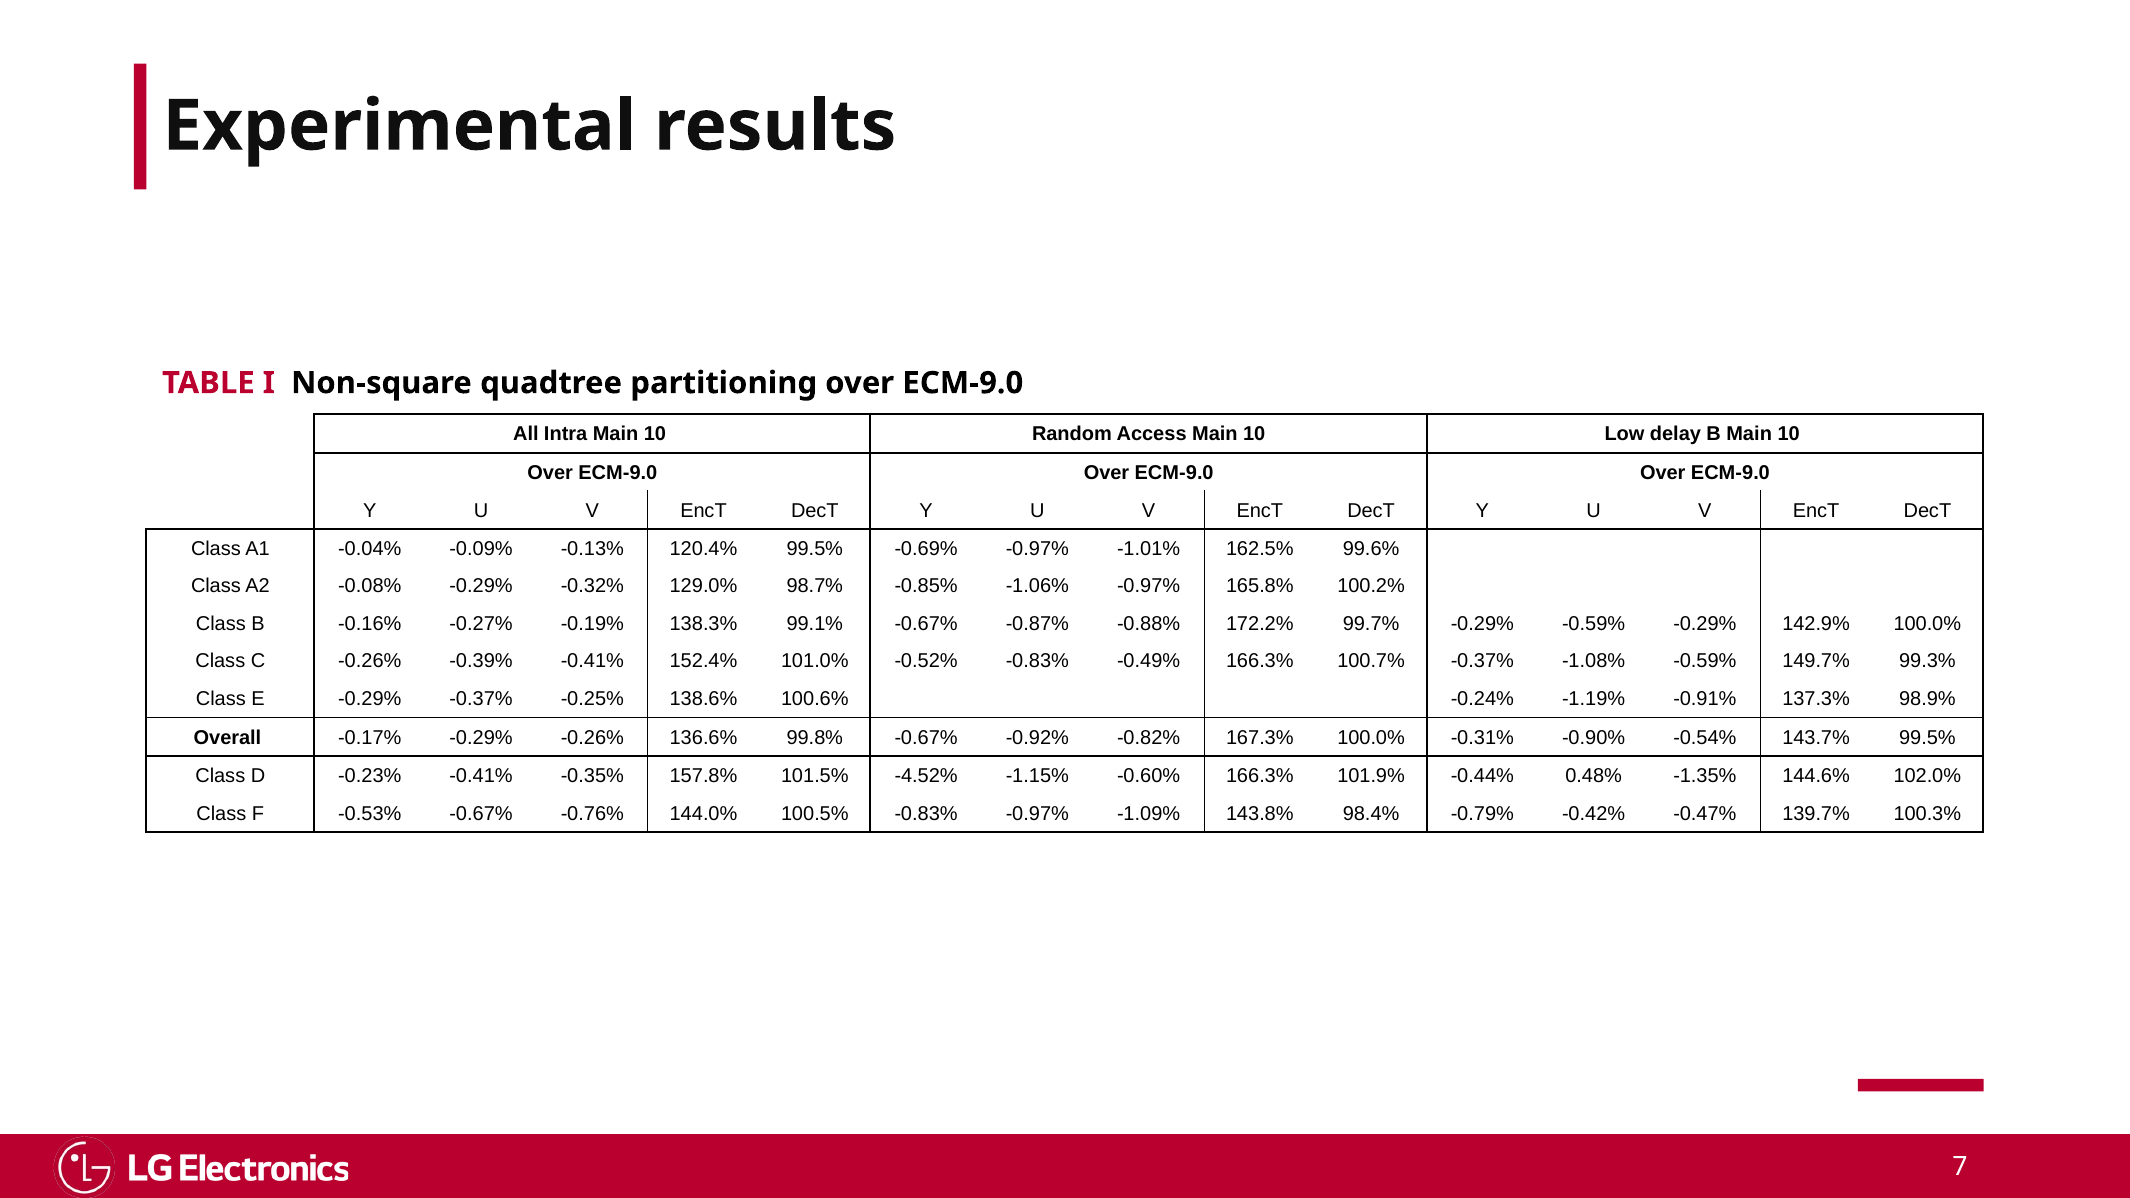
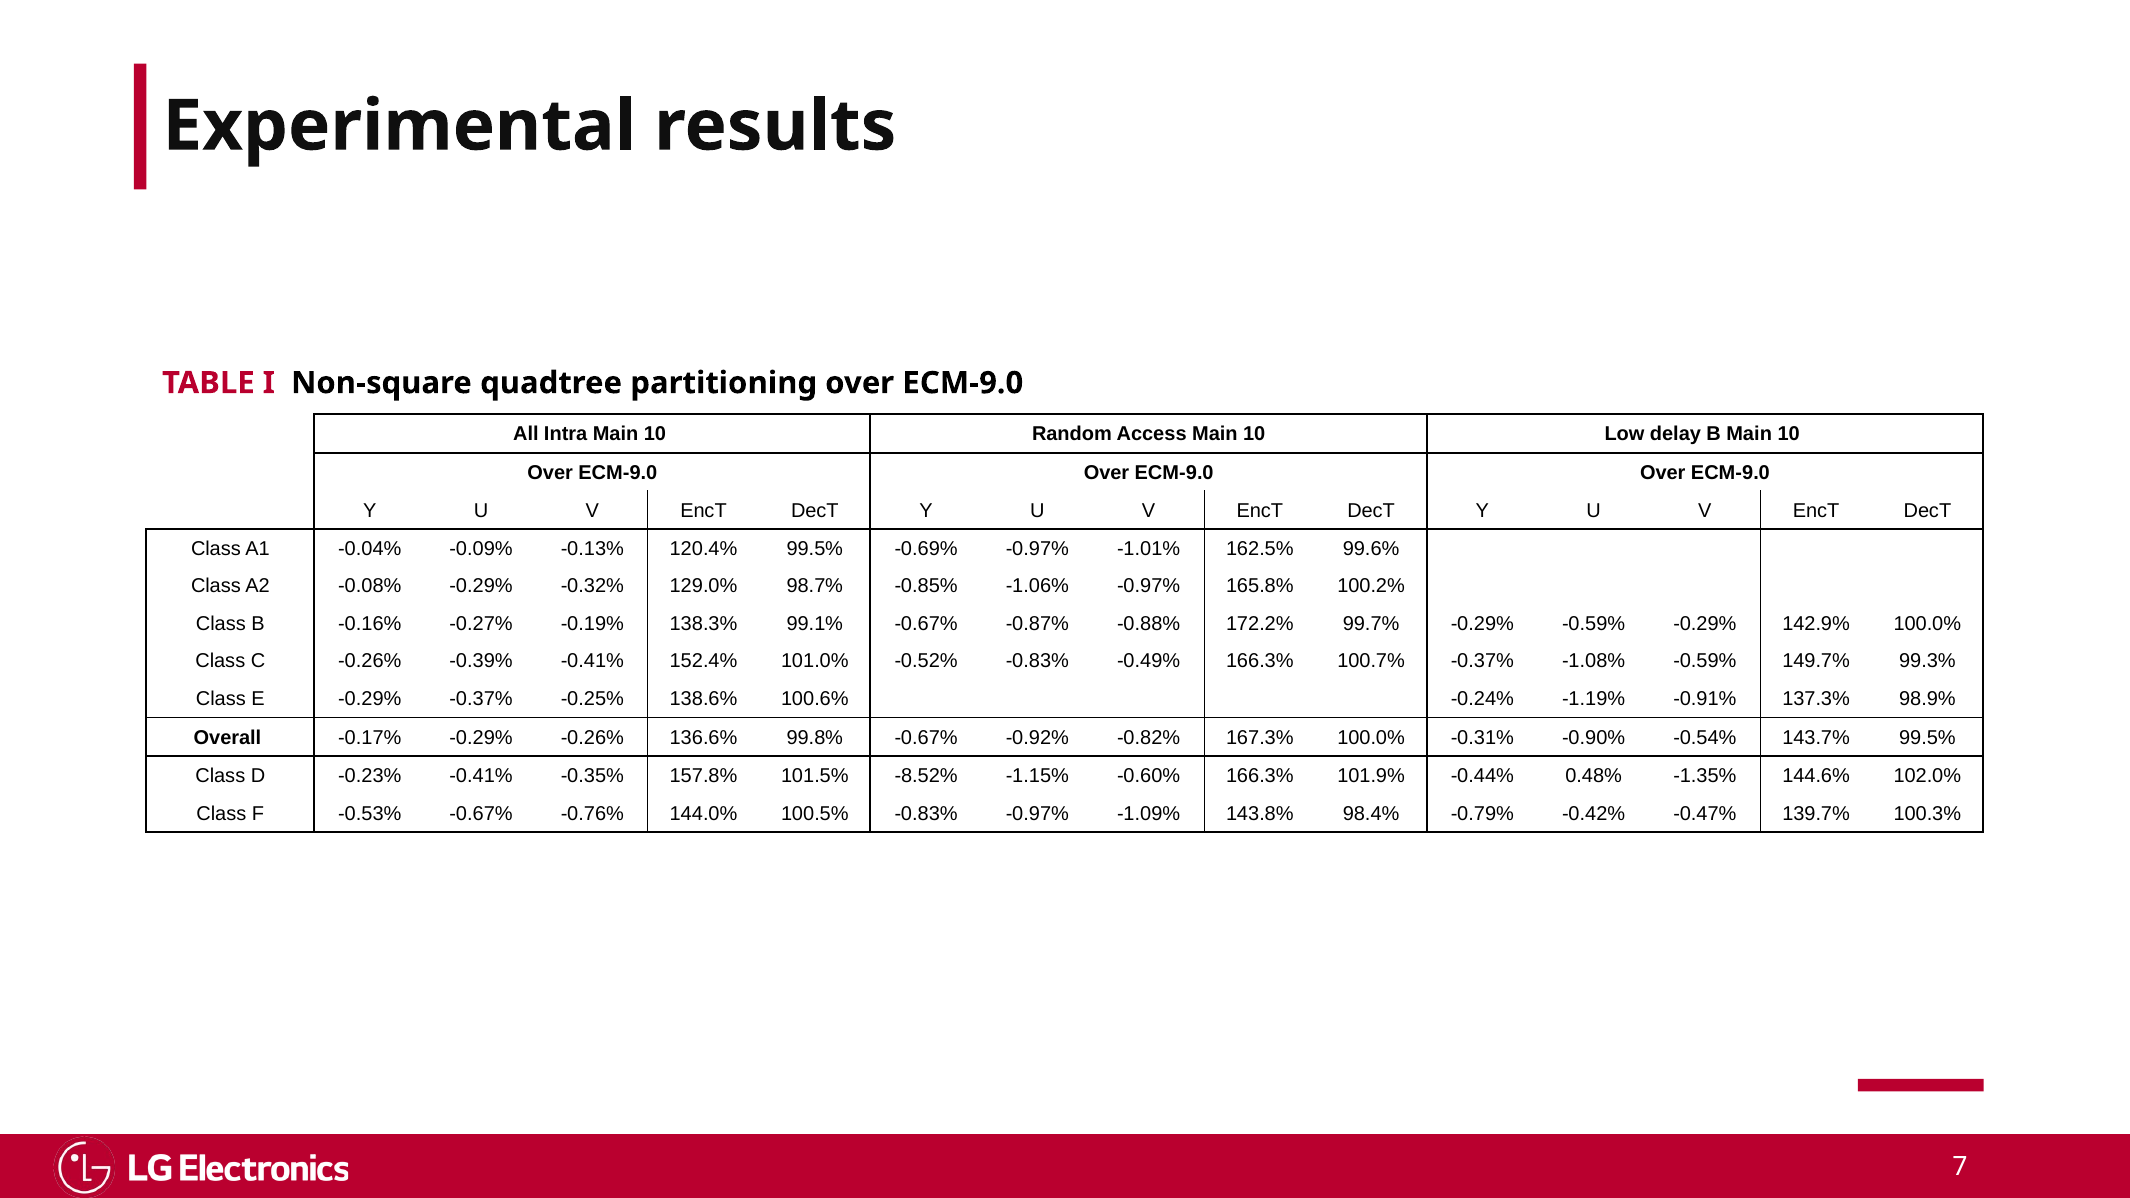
-4.52%: -4.52% -> -8.52%
